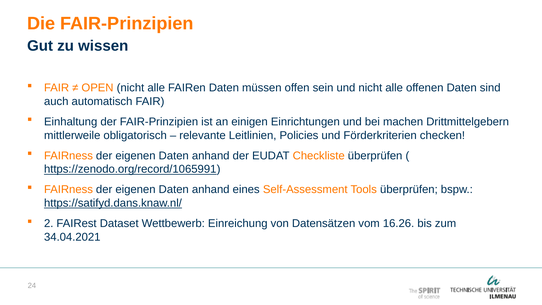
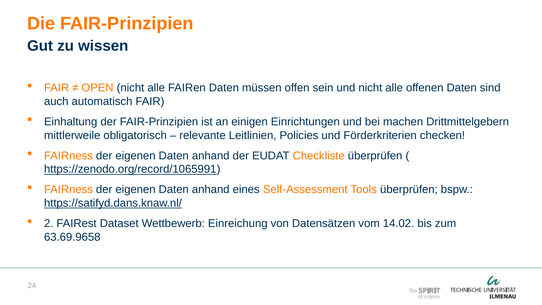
16.26: 16.26 -> 14.02
34.04.2021: 34.04.2021 -> 63.69.9658
